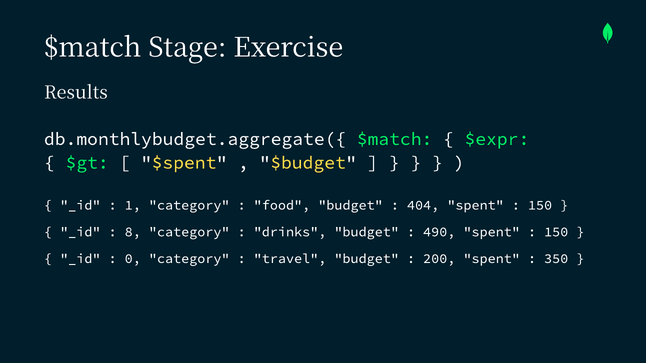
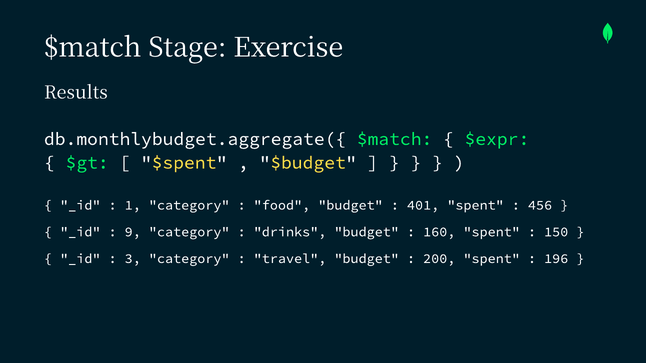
404: 404 -> 401
150 at (540, 205): 150 -> 456
8: 8 -> 9
490: 490 -> 160
0: 0 -> 3
350: 350 -> 196
